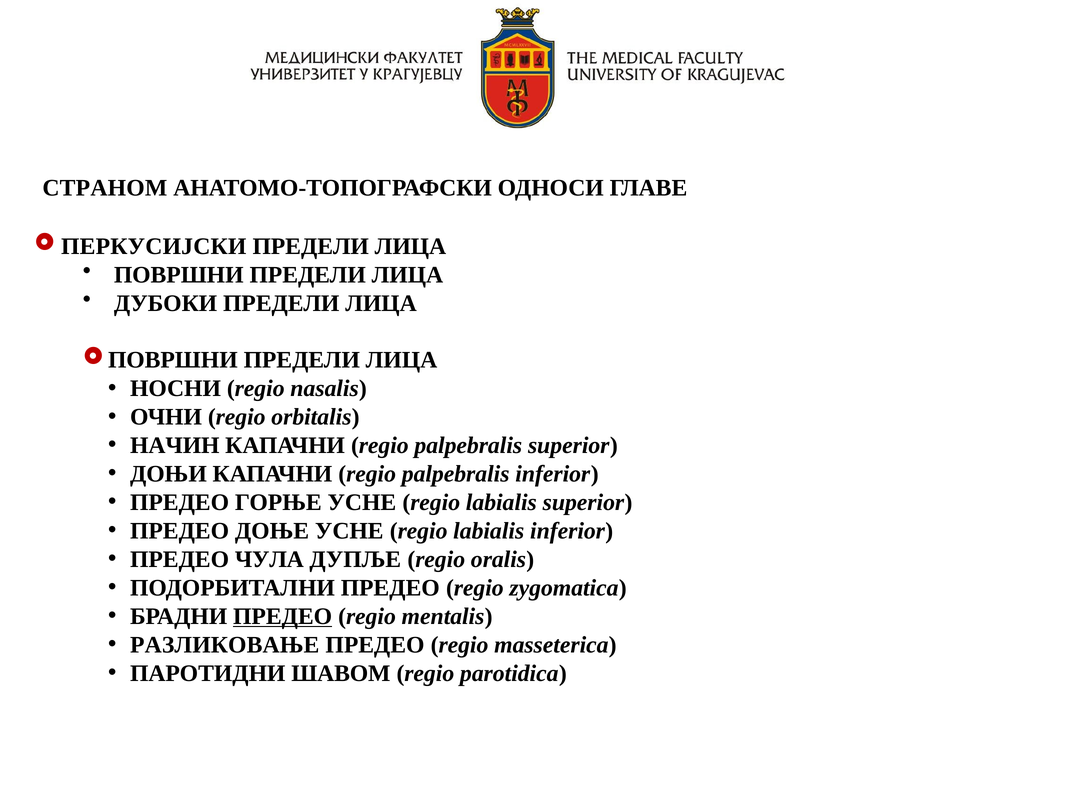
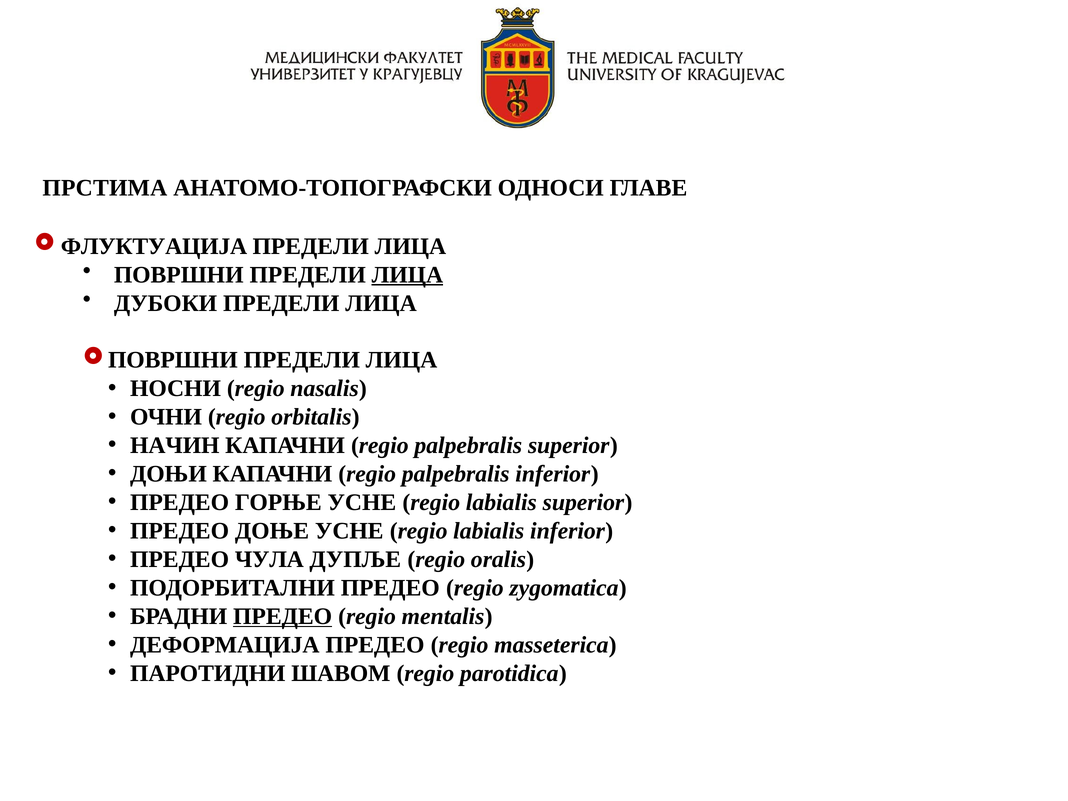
СТРАНОМ: СТРАНОМ -> ПРСТИМА
ПЕРКУСИЈСКИ: ПЕРКУСИЈСКИ -> ФЛУКТУАЦИЈА
ЛИЦА at (407, 275) underline: none -> present
РАЗЛИКОВАЊЕ: РАЗЛИКОВАЊЕ -> ДЕФОРМАЦИЈА
